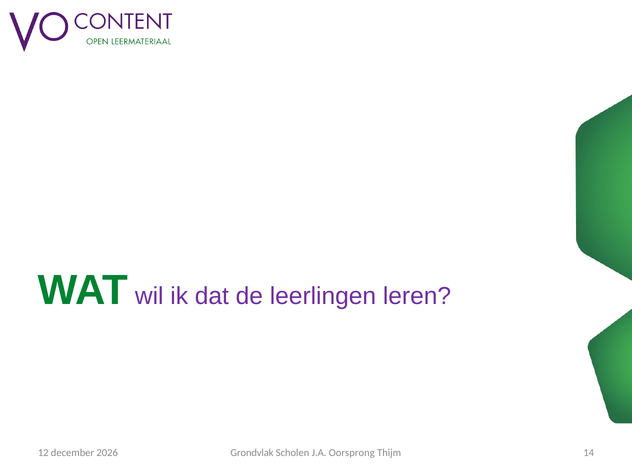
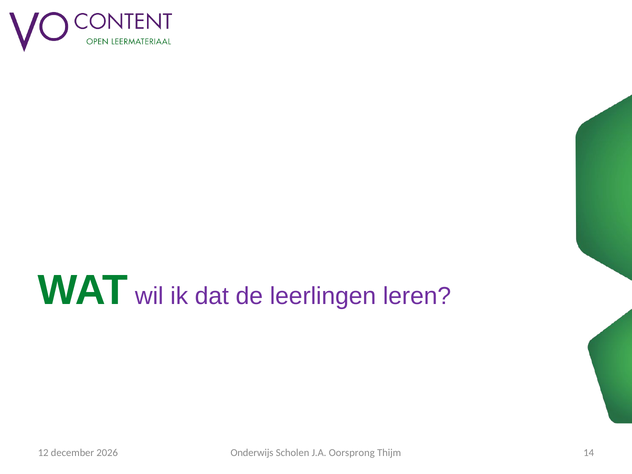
Grondvlak: Grondvlak -> Onderwijs
